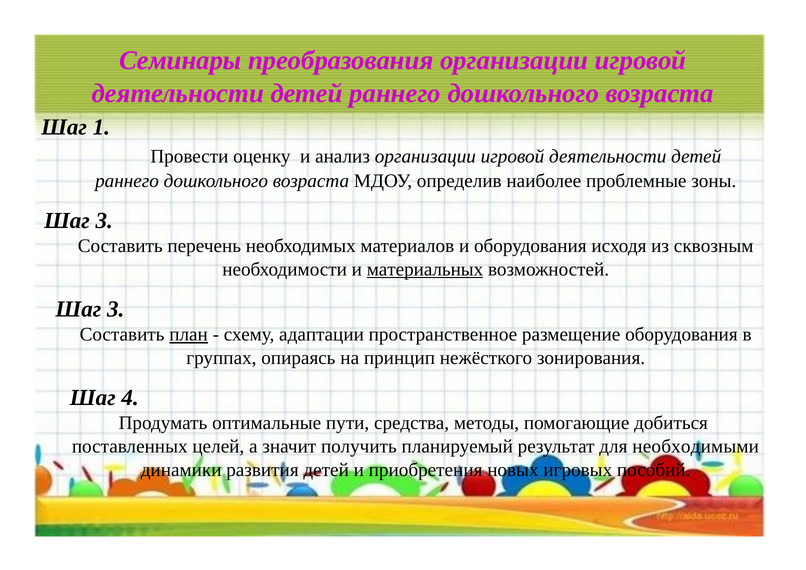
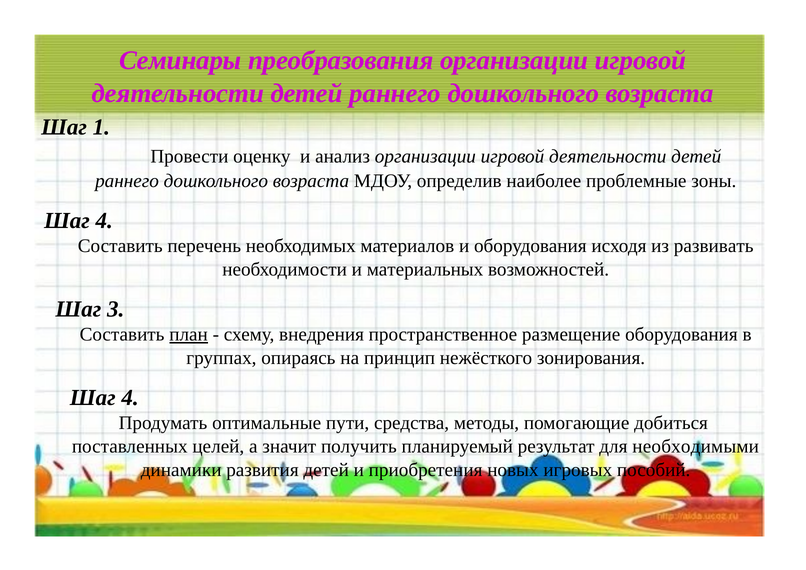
3 at (104, 221): 3 -> 4
сквозным: сквозным -> развивать
материальных underline: present -> none
адаптации: адаптации -> внедрения
